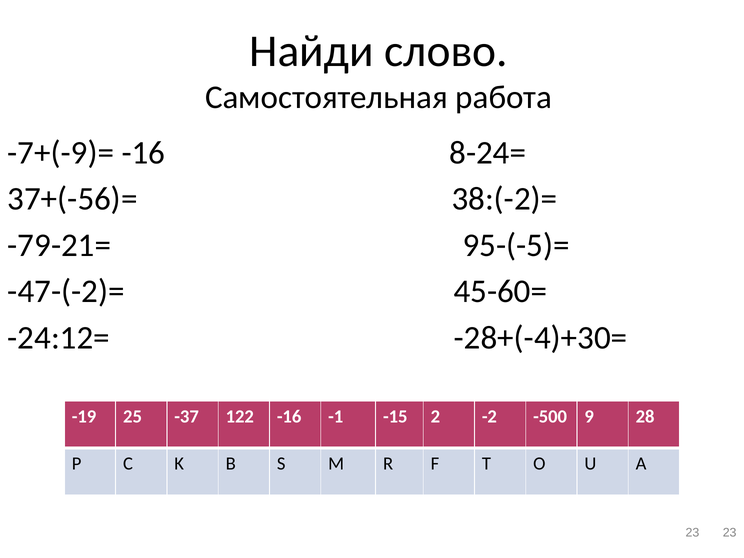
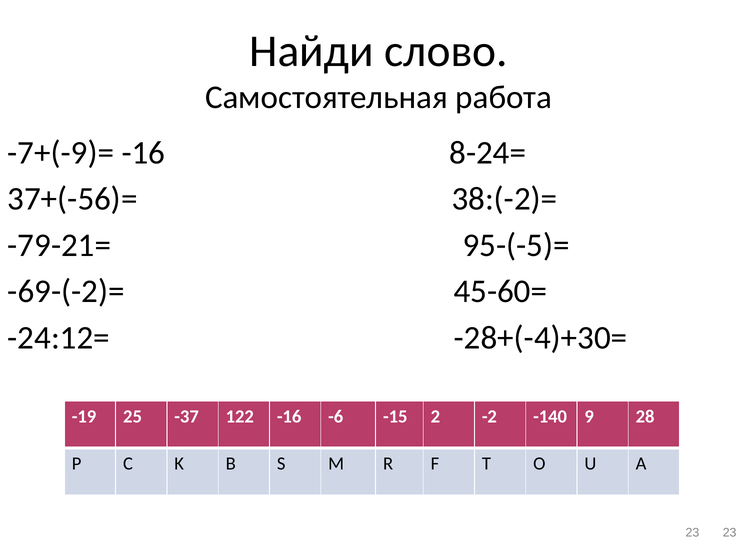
-47-(-2)=: -47-(-2)= -> -69-(-2)=
-1: -1 -> -6
-500: -500 -> -140
